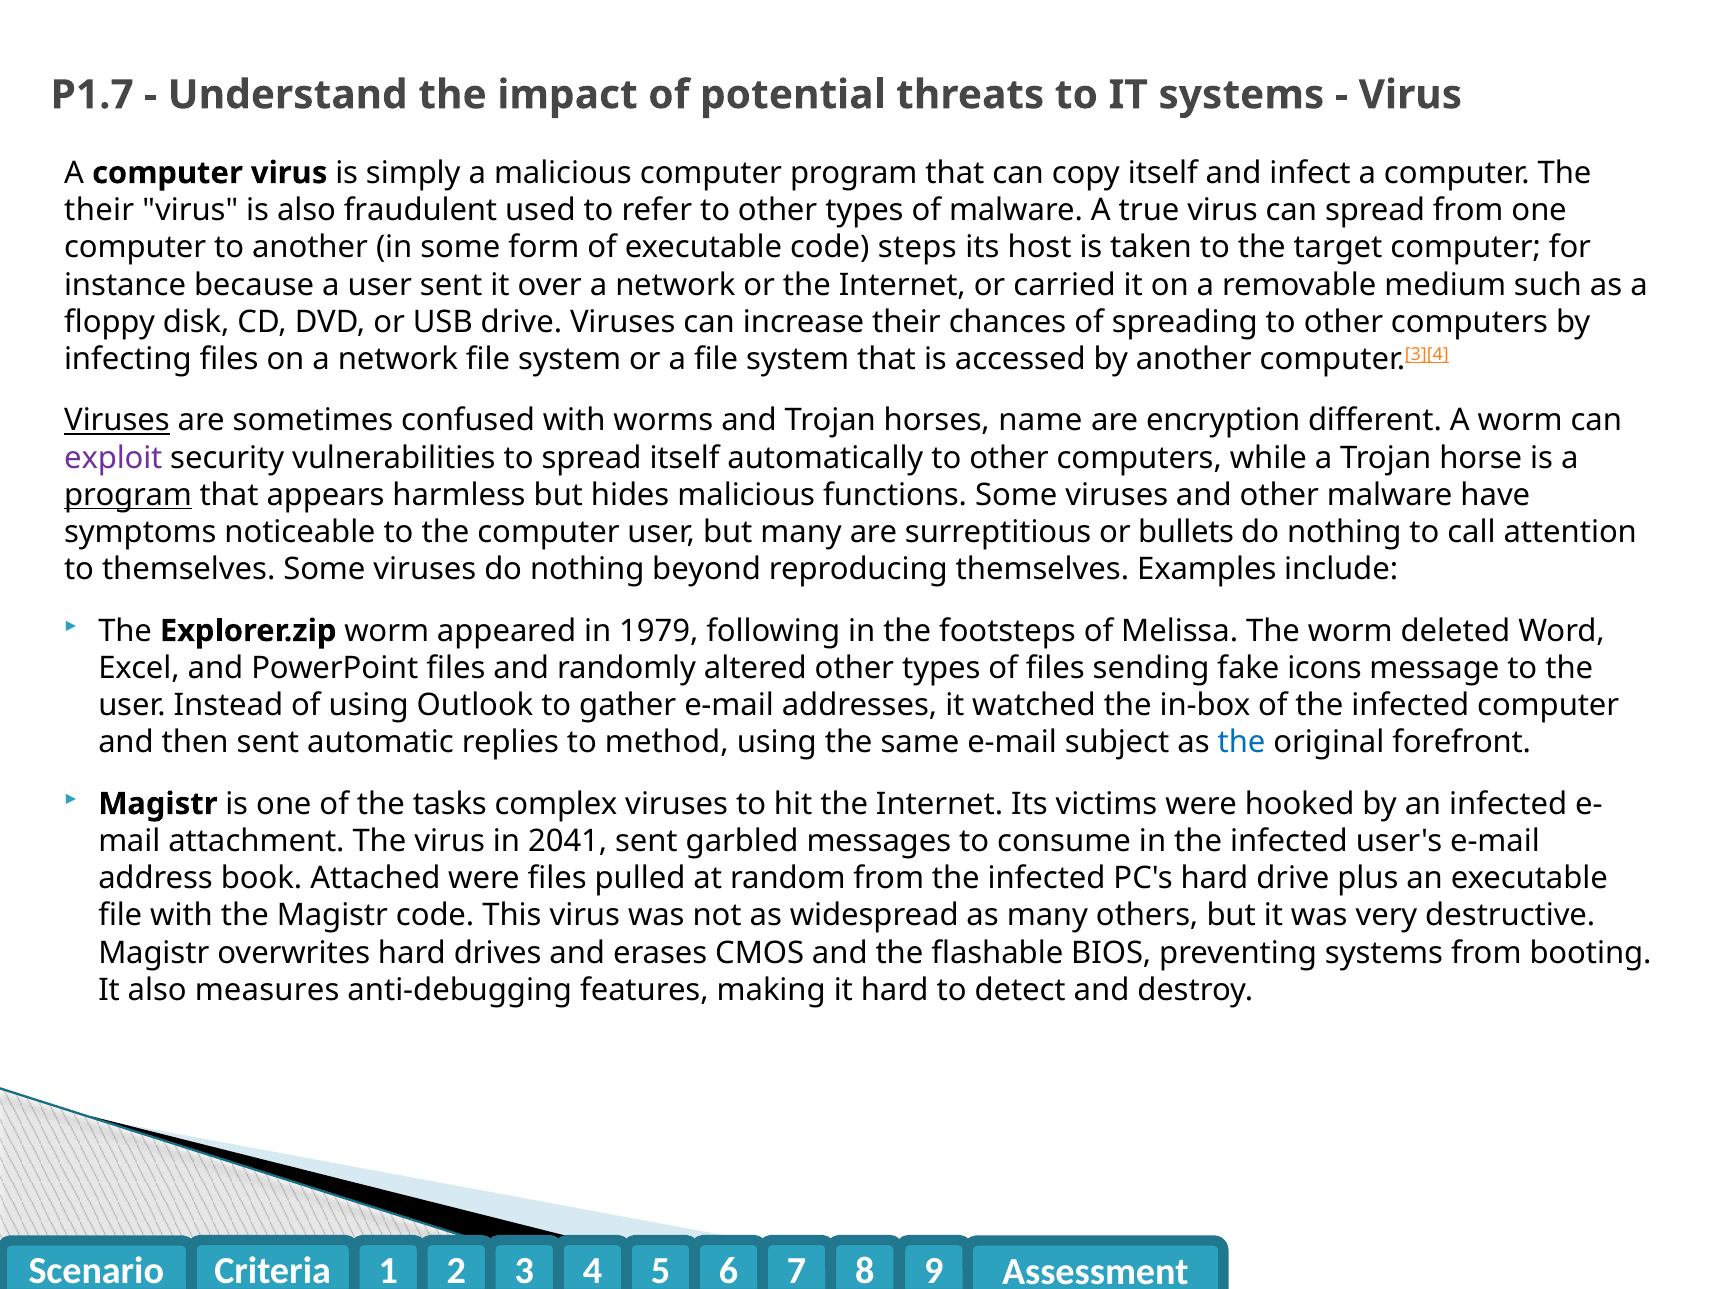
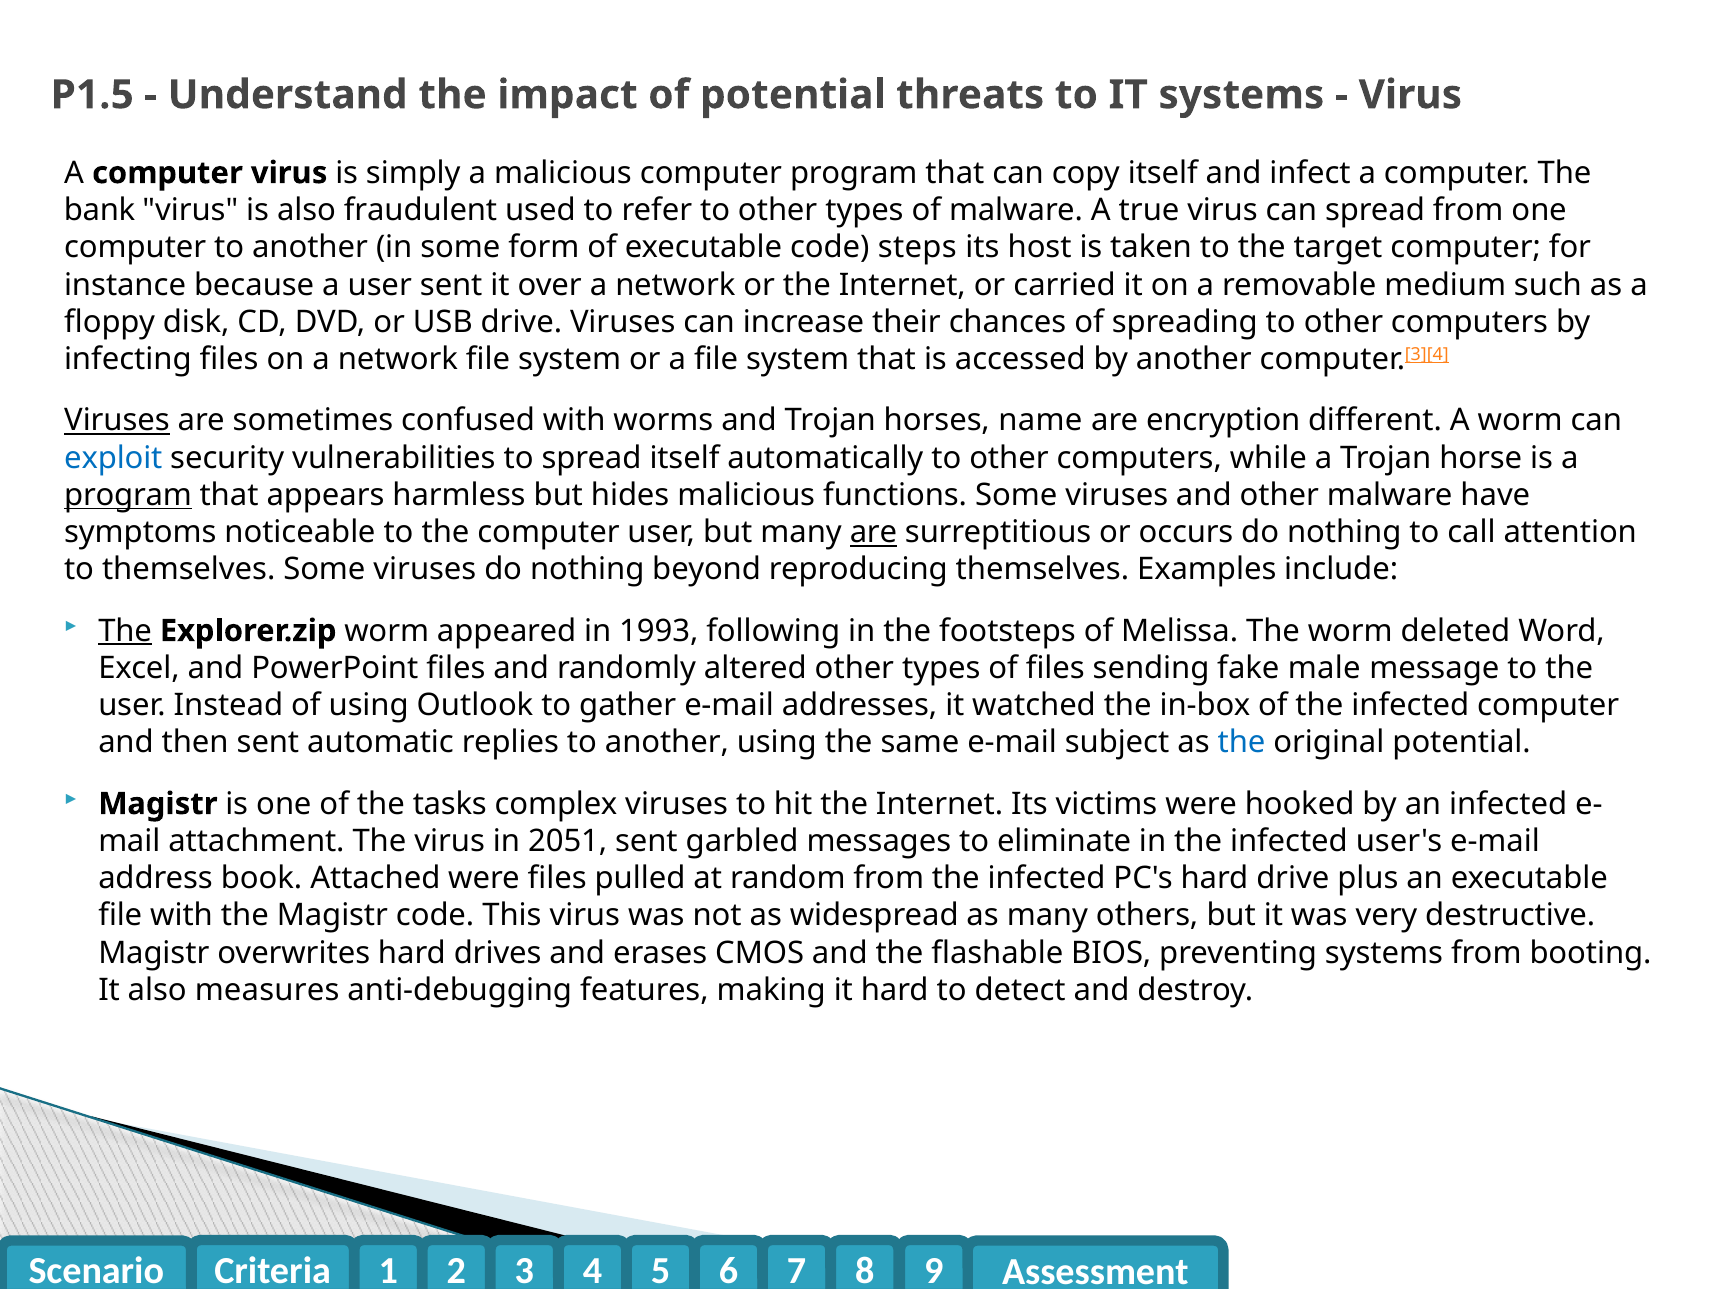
P1.7: P1.7 -> P1.5
their at (99, 210): their -> bank
exploit colour: purple -> blue
are at (873, 533) underline: none -> present
bullets: bullets -> occurs
The at (125, 631) underline: none -> present
1979: 1979 -> 1993
icons: icons -> male
replies to method: method -> another
original forefront: forefront -> potential
2041: 2041 -> 2051
consume: consume -> eliminate
